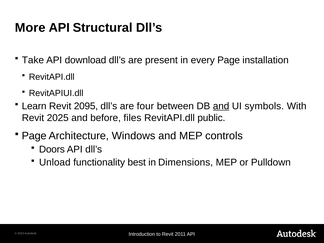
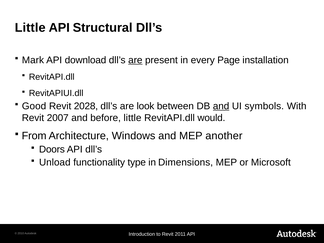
More at (30, 28): More -> Little
Take: Take -> Mark
are at (135, 60) underline: none -> present
Learn: Learn -> Good
2095: 2095 -> 2028
four: four -> look
2025: 2025 -> 2007
before files: files -> little
public: public -> would
Page at (34, 136): Page -> From
controls: controls -> another
best: best -> type
Pulldown: Pulldown -> Microsoft
